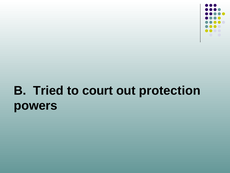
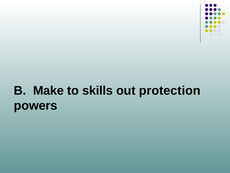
Tried: Tried -> Make
court: court -> skills
